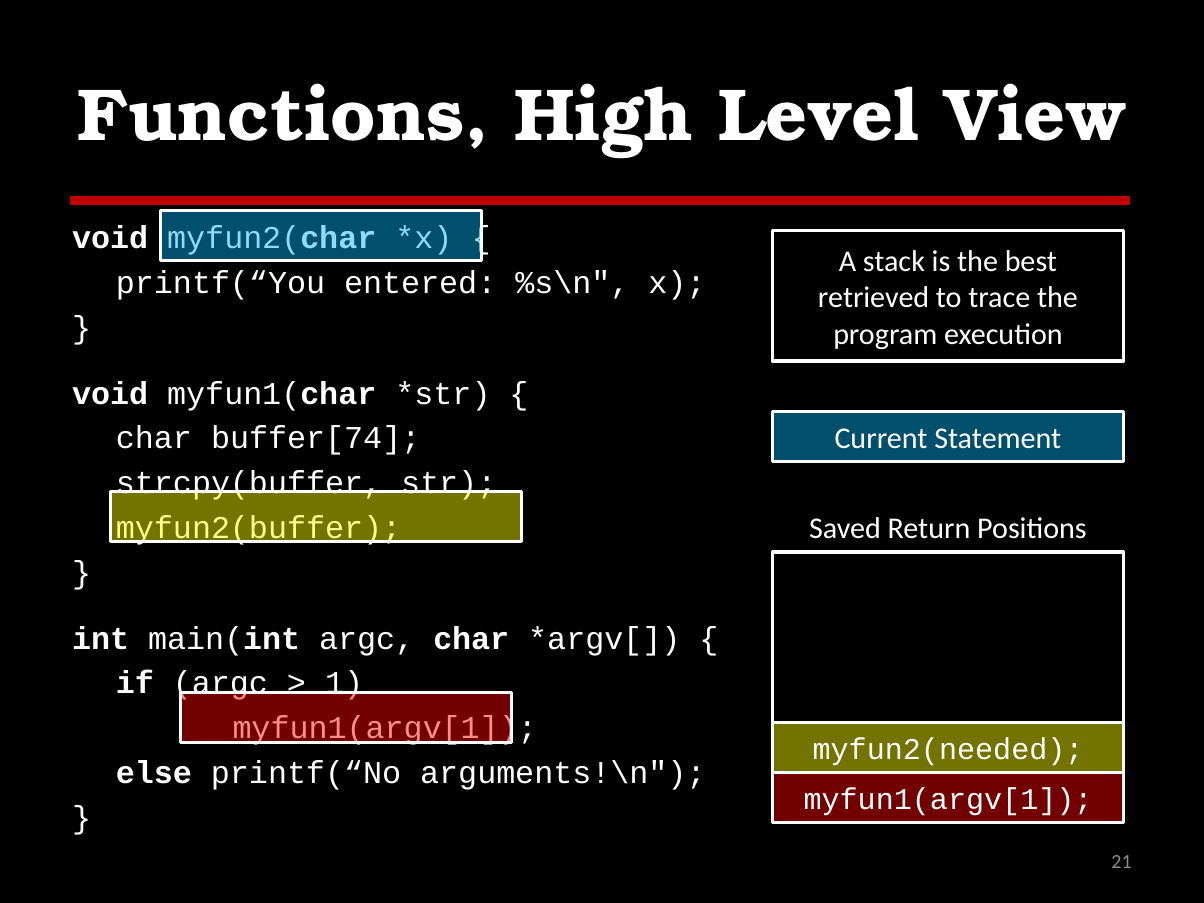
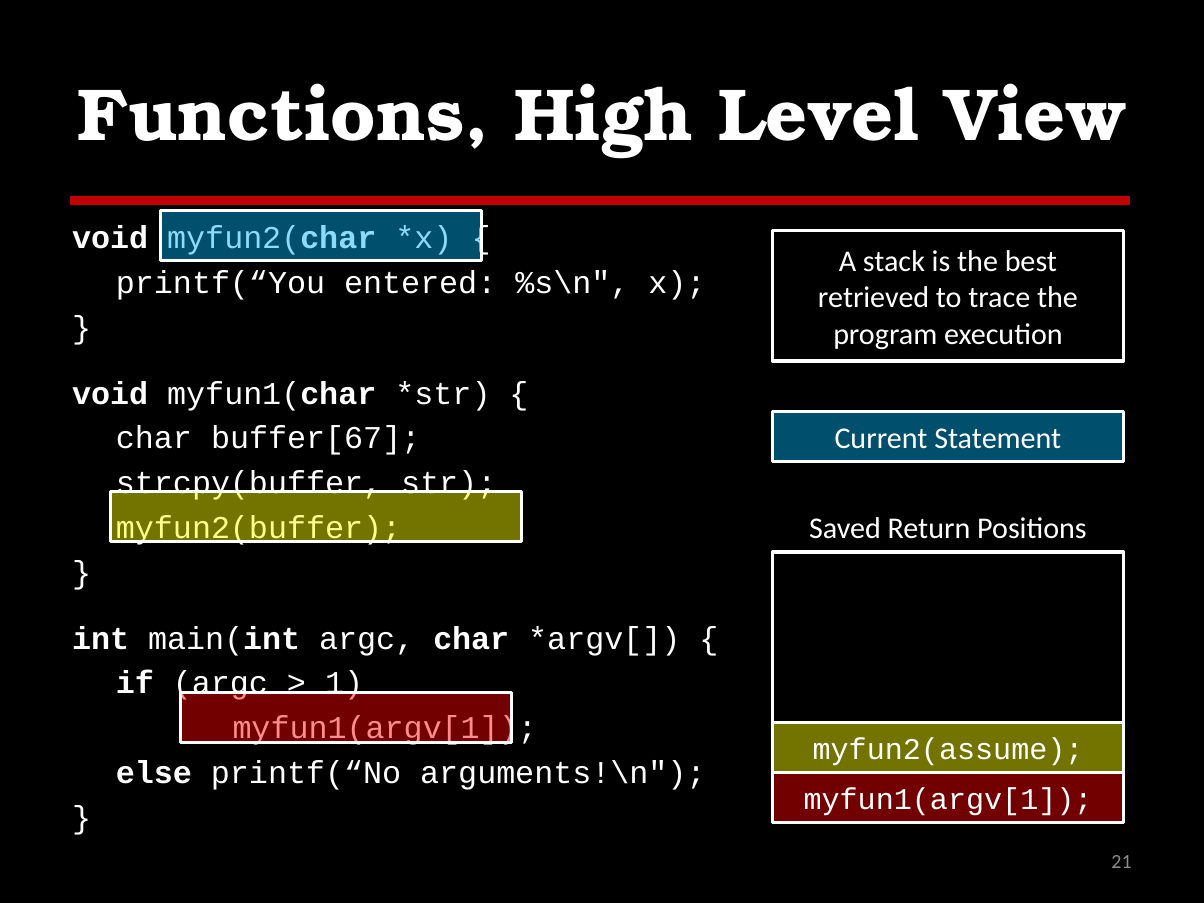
buffer[74: buffer[74 -> buffer[67
myfun2(needed: myfun2(needed -> myfun2(assume
